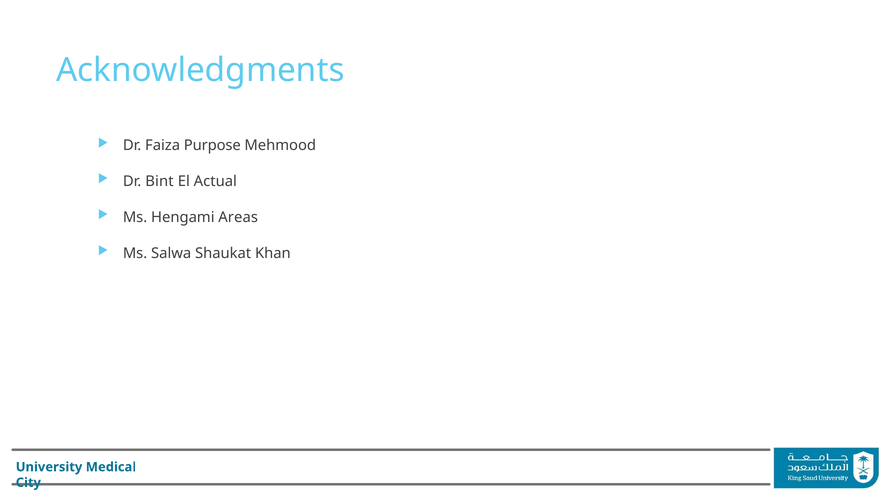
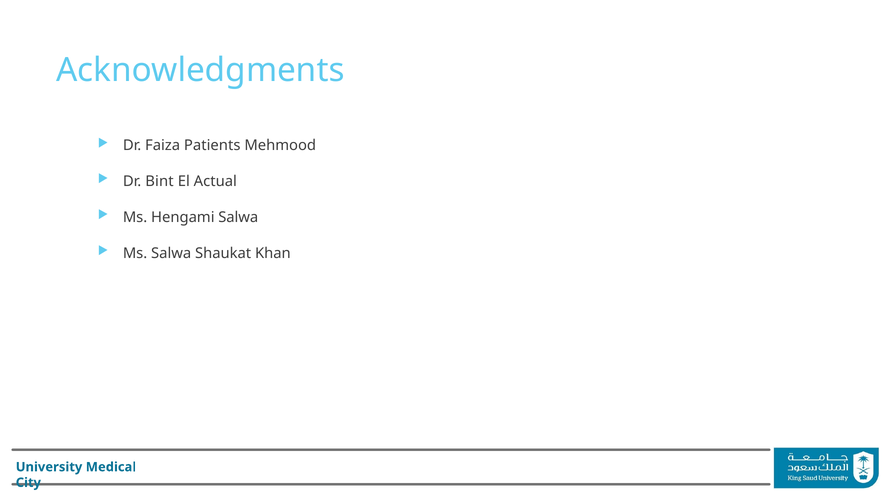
Purpose: Purpose -> Patients
Hengami Areas: Areas -> Salwa
